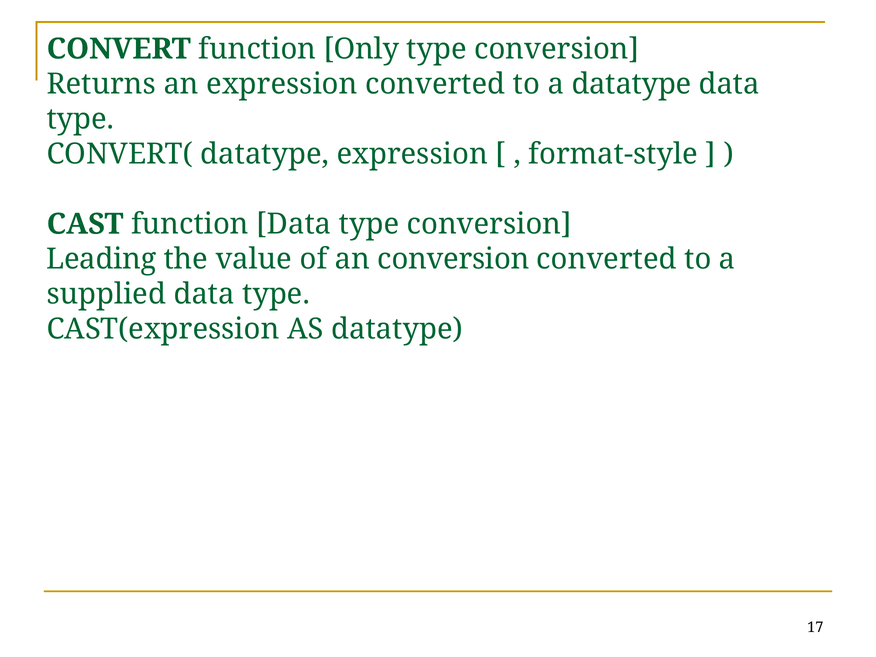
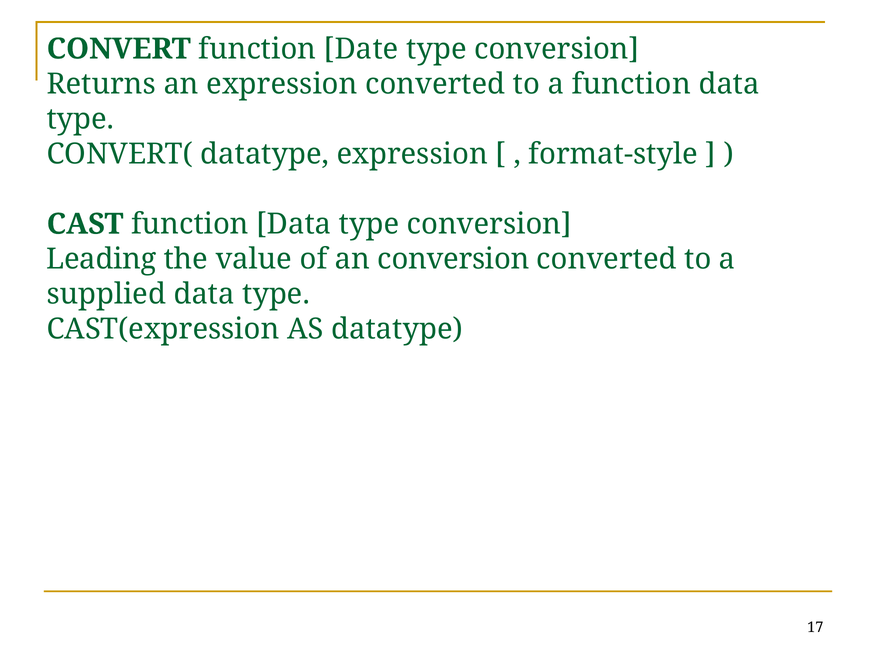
Only: Only -> Date
a datatype: datatype -> function
